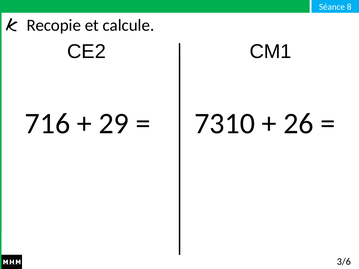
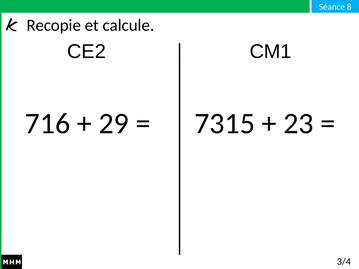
7310: 7310 -> 7315
26: 26 -> 23
3/6: 3/6 -> 3/4
